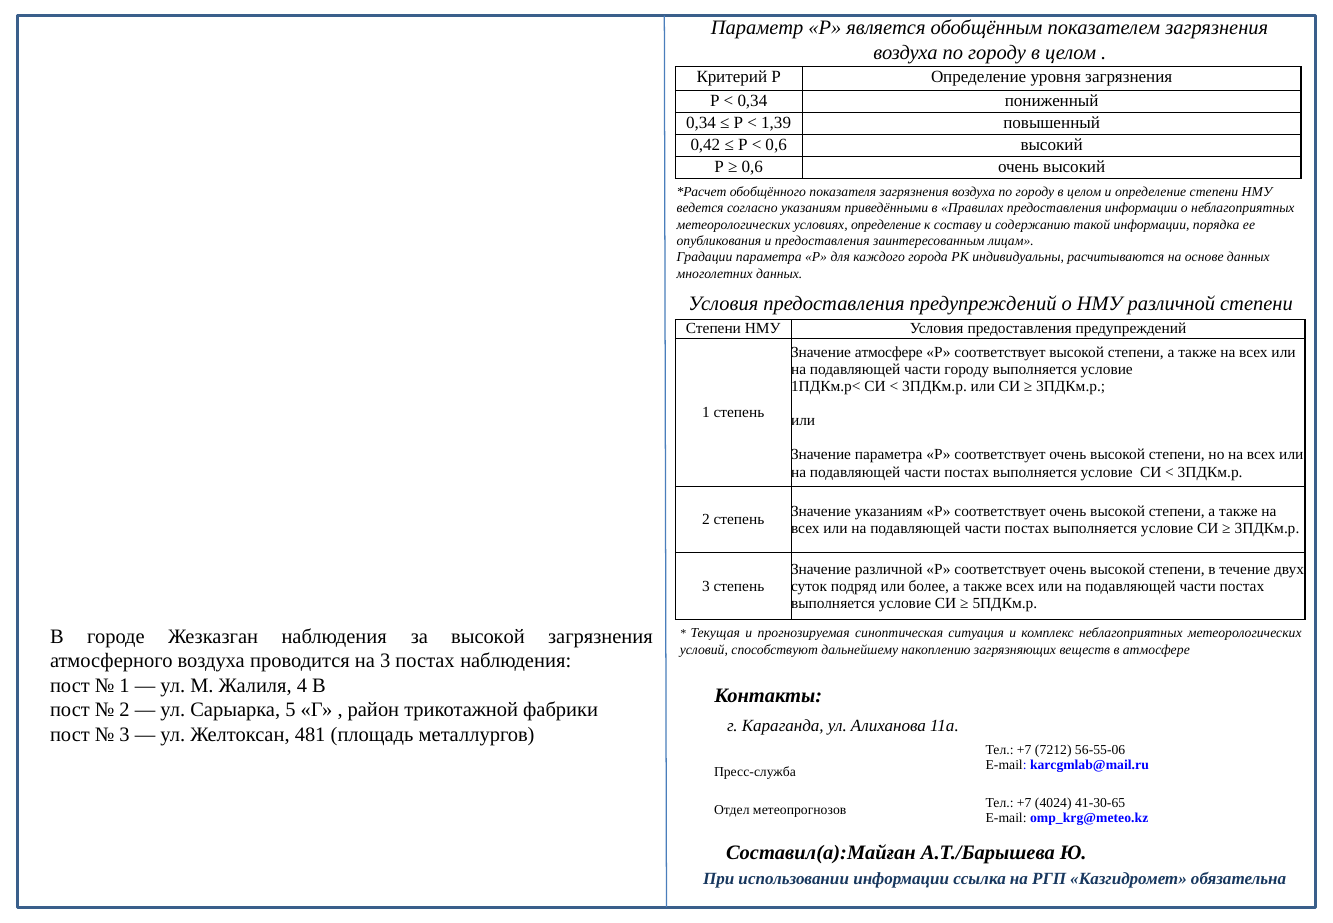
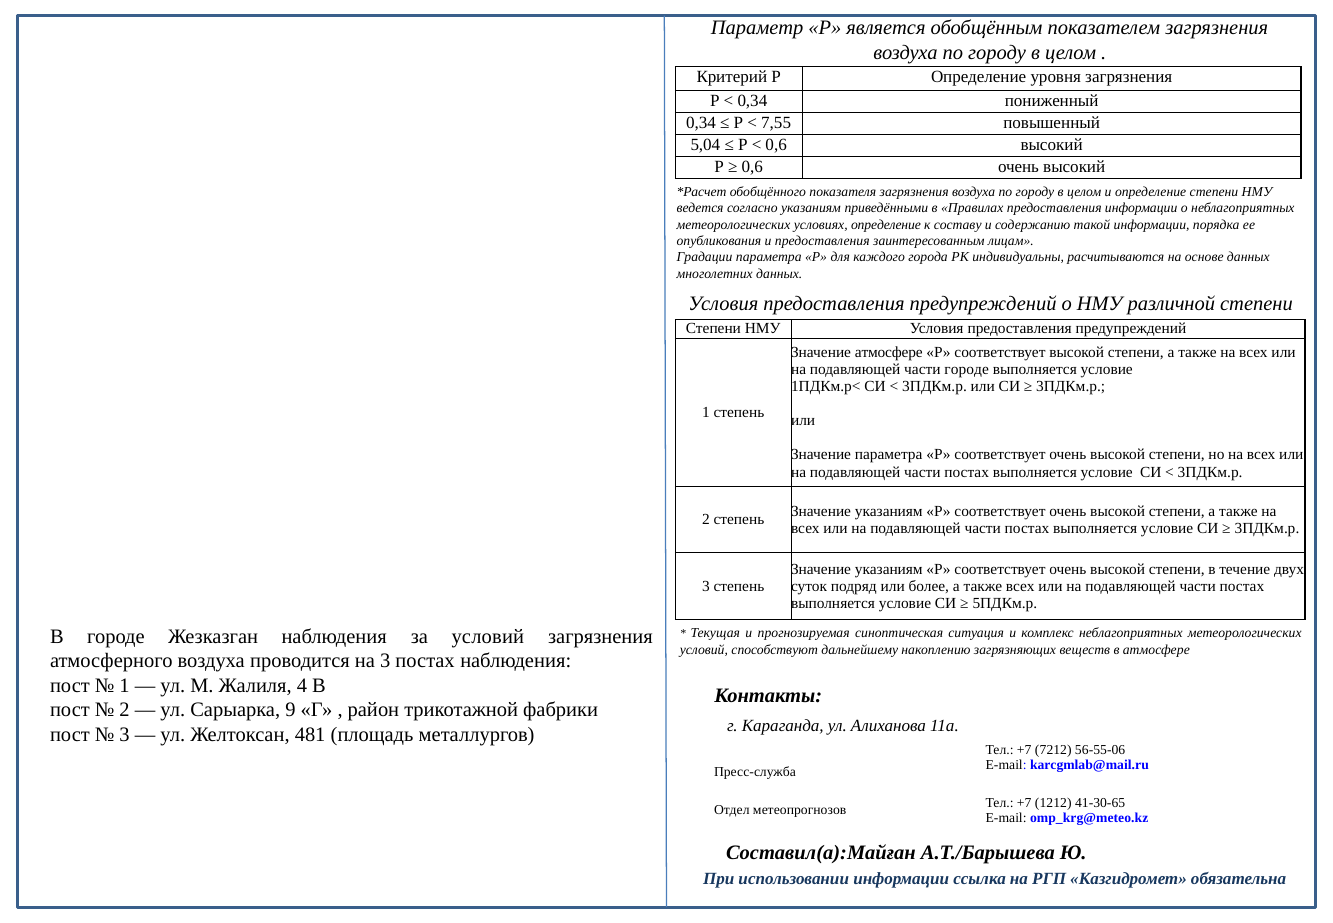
1,39: 1,39 -> 7,55
0,42: 0,42 -> 5,04
части городу: городу -> городе
различной at (889, 569): различной -> указаниям
за высокой: высокой -> условий
5: 5 -> 9
4024: 4024 -> 1212
